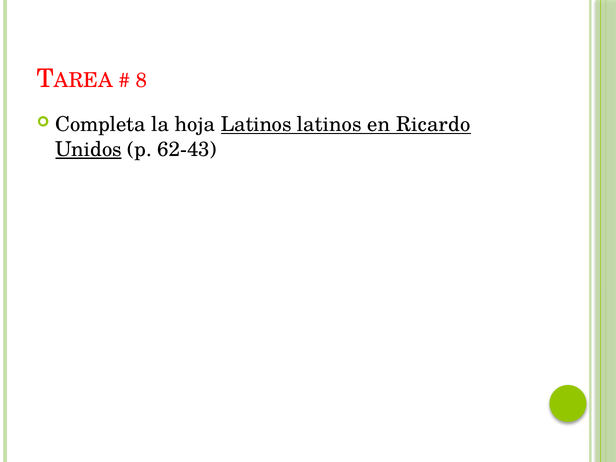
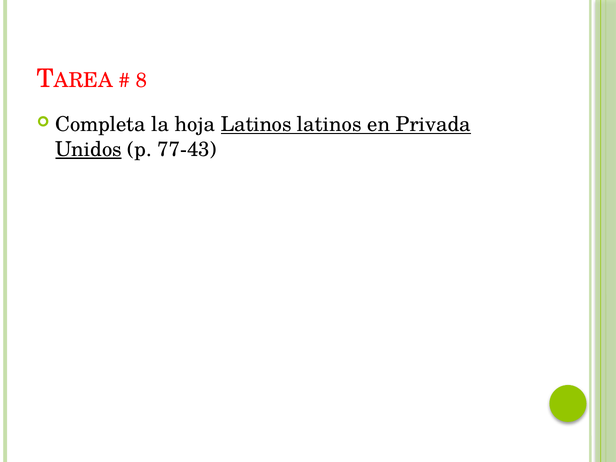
Ricardo: Ricardo -> Privada
62-43: 62-43 -> 77-43
